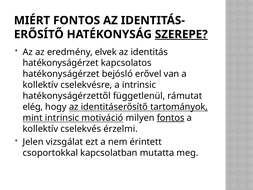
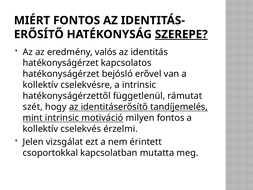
elvek: elvek -> valós
elég: elég -> szét
tartományok: tartományok -> tandíjemelés
fontos at (171, 118) underline: present -> none
